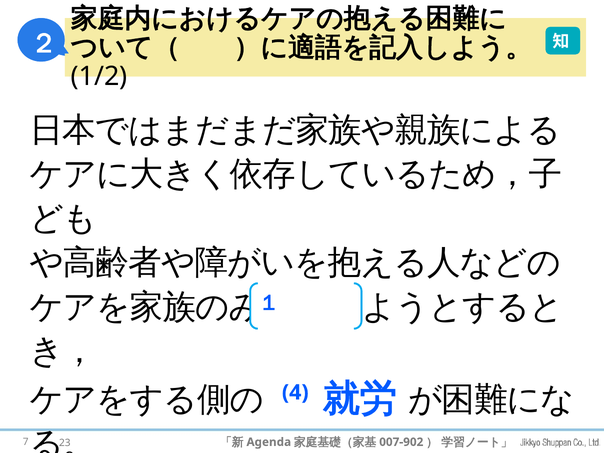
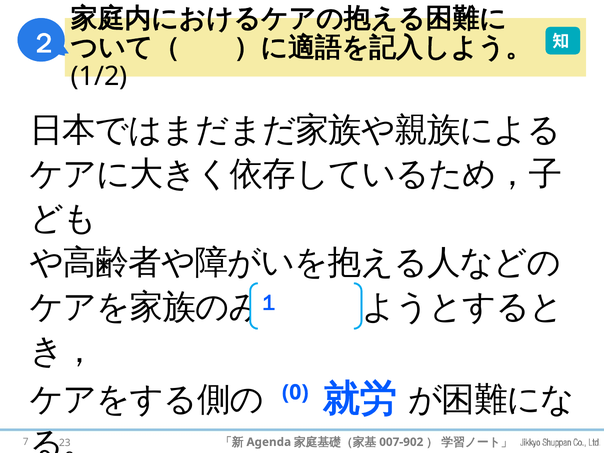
4: 4 -> 0
